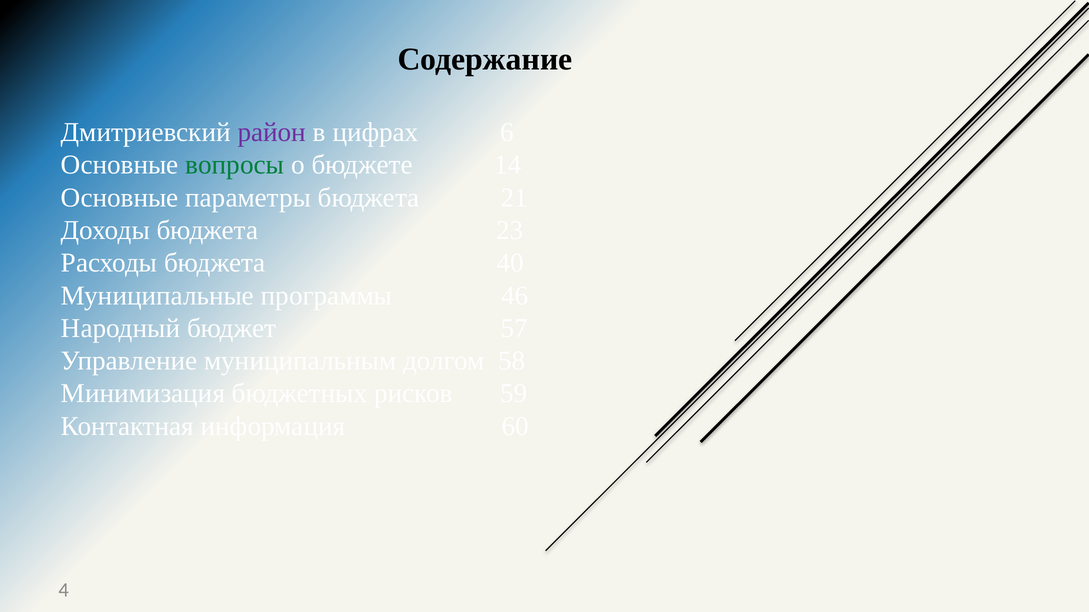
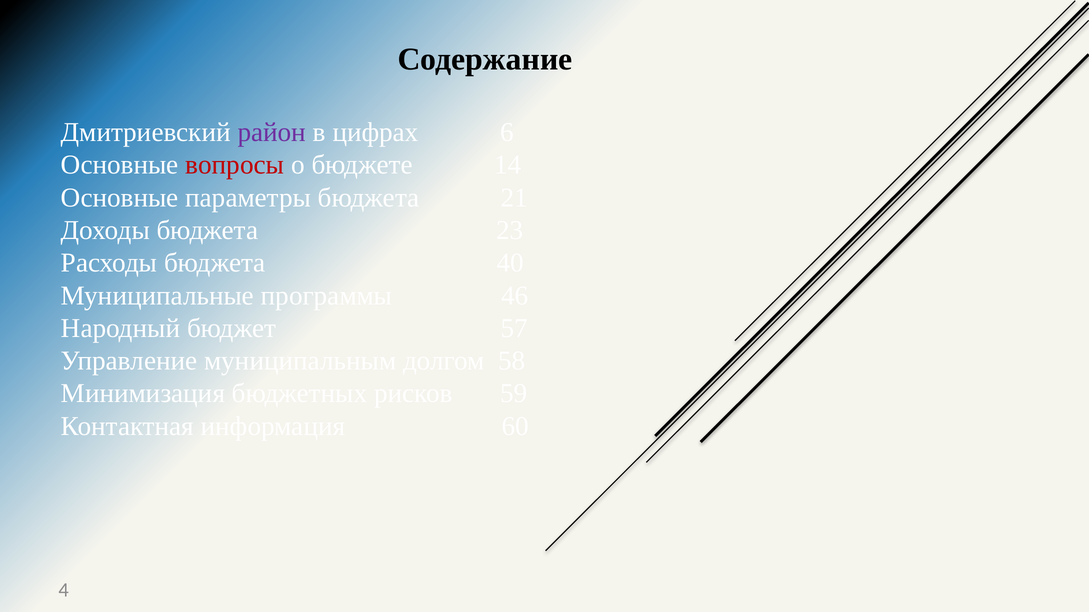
вопросы colour: green -> red
